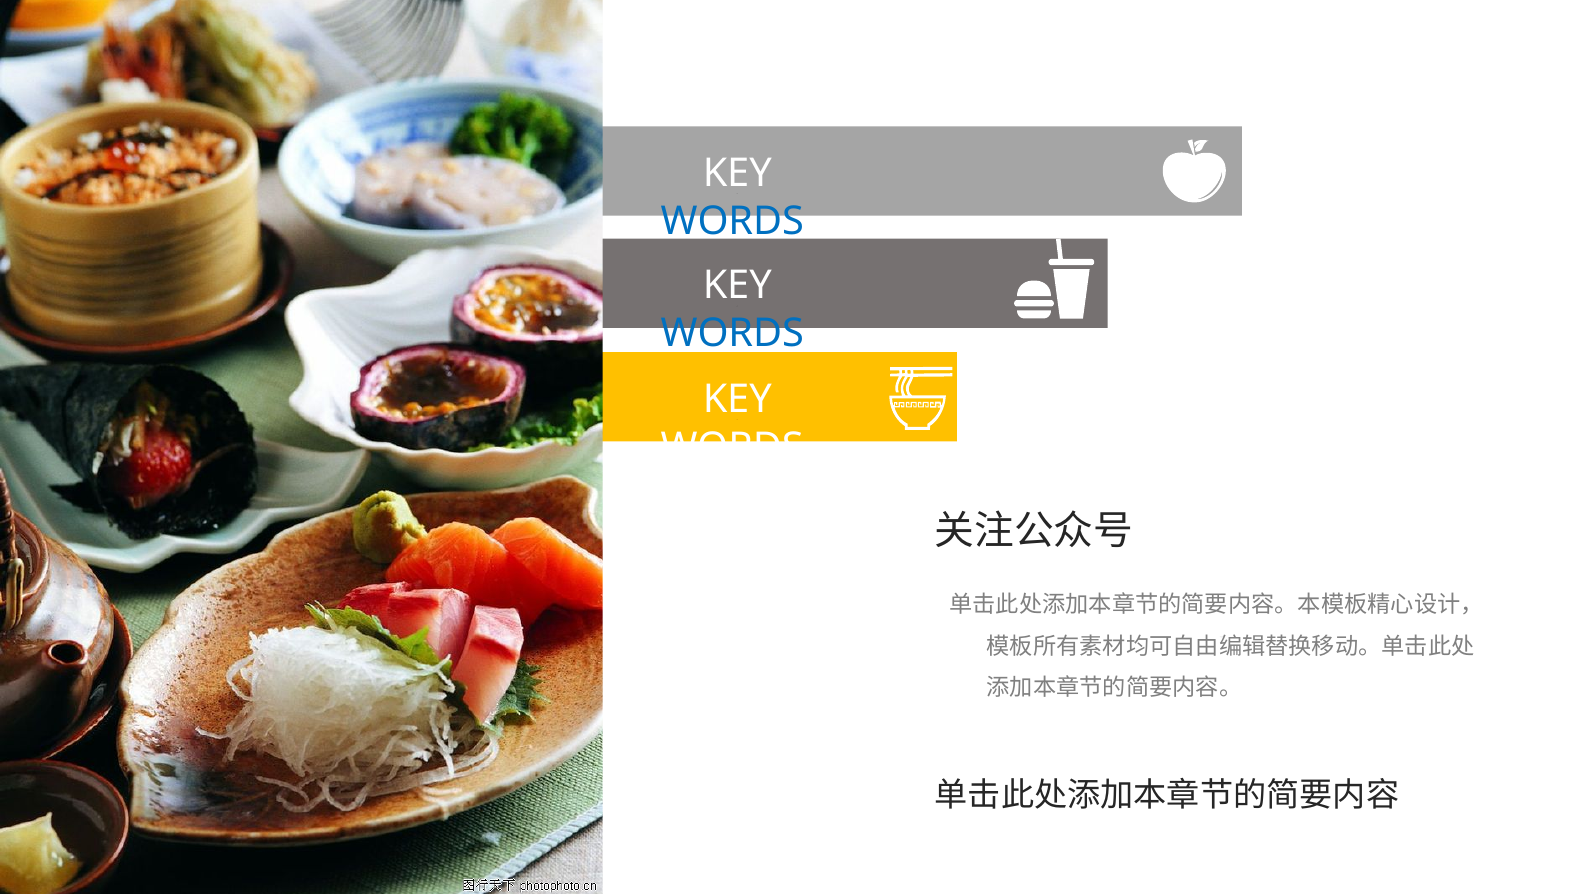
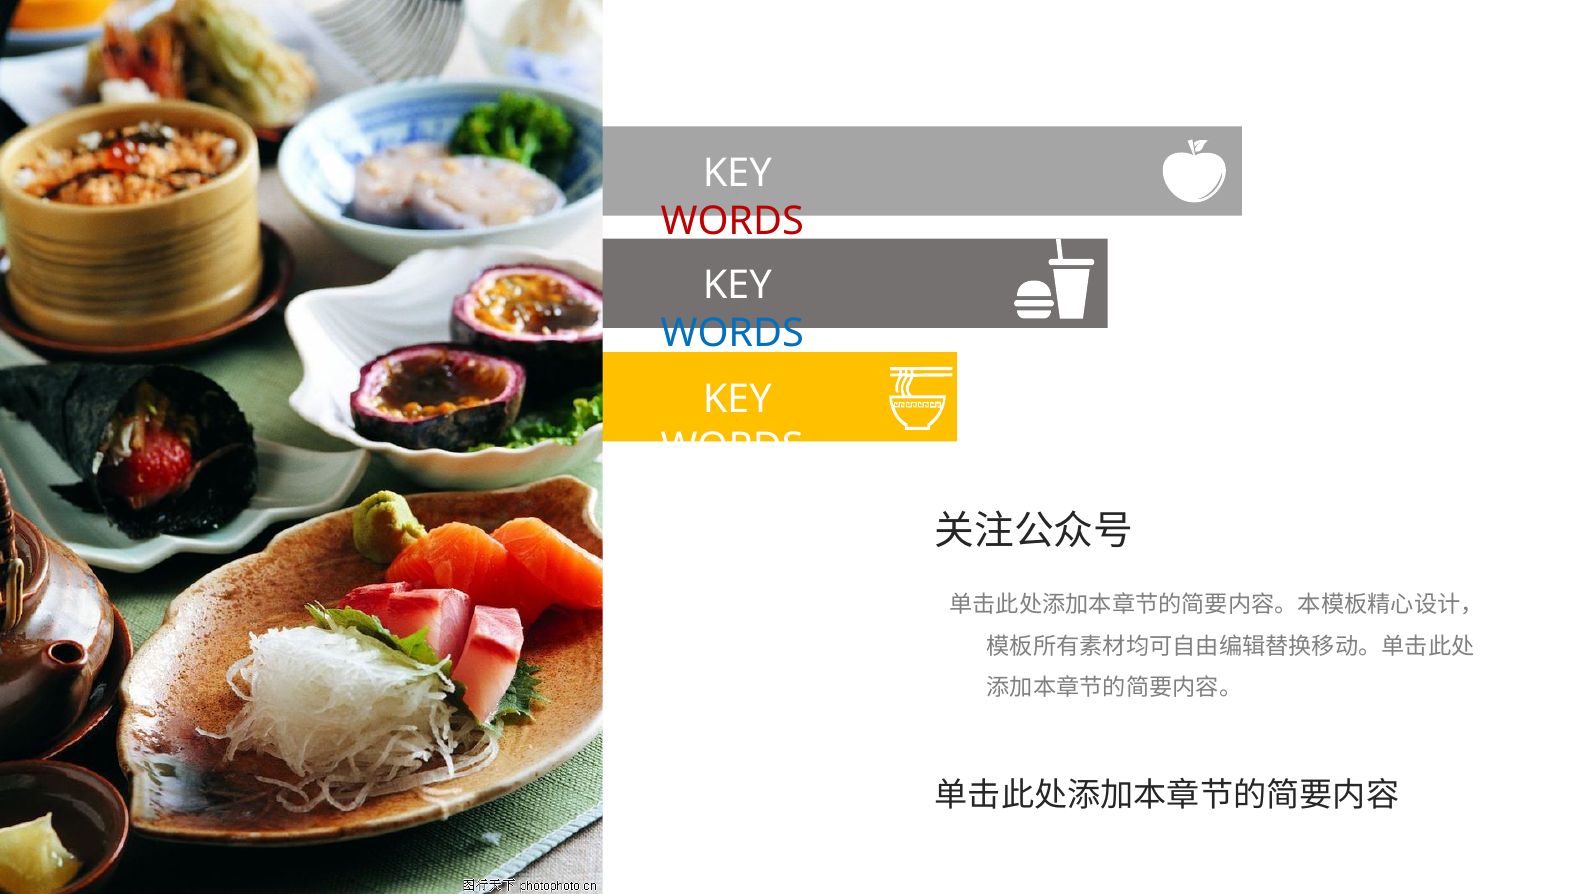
WORDS at (732, 221) colour: blue -> red
